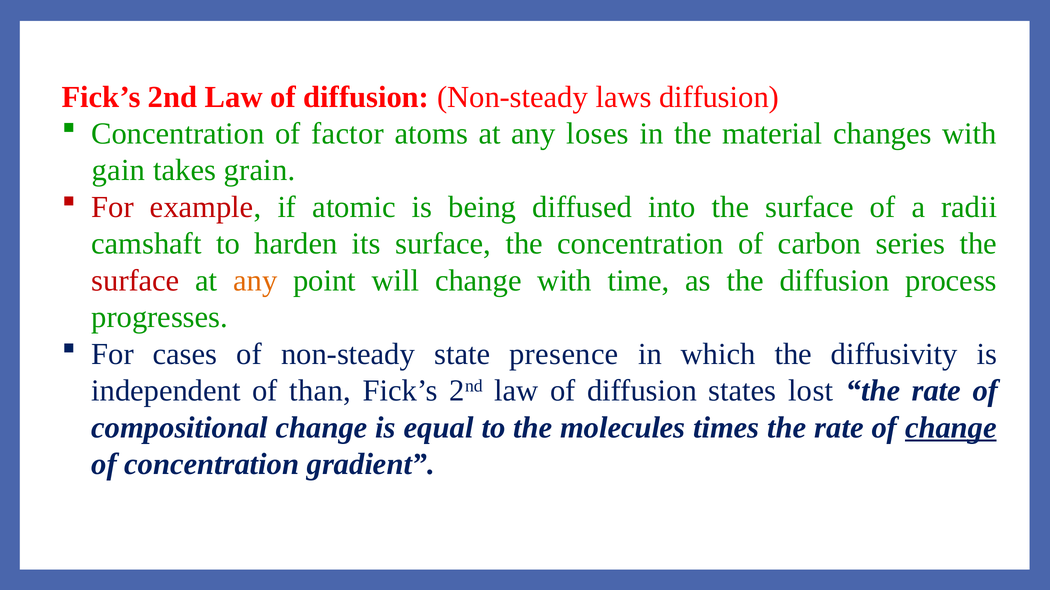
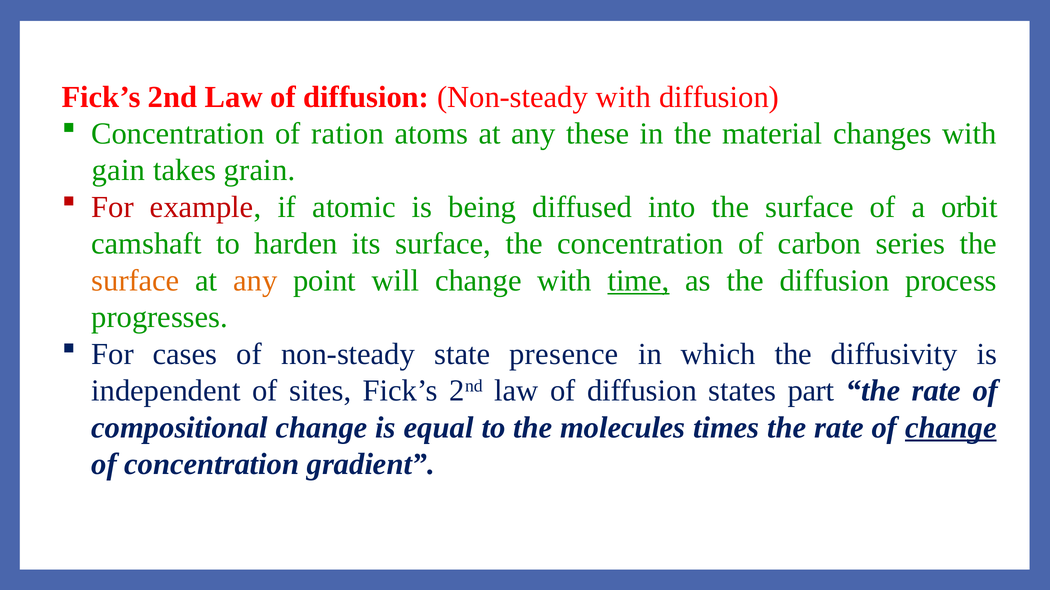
Non-steady laws: laws -> with
factor: factor -> ration
loses: loses -> these
radii: radii -> orbit
surface at (135, 281) colour: red -> orange
time underline: none -> present
than: than -> sites
lost: lost -> part
